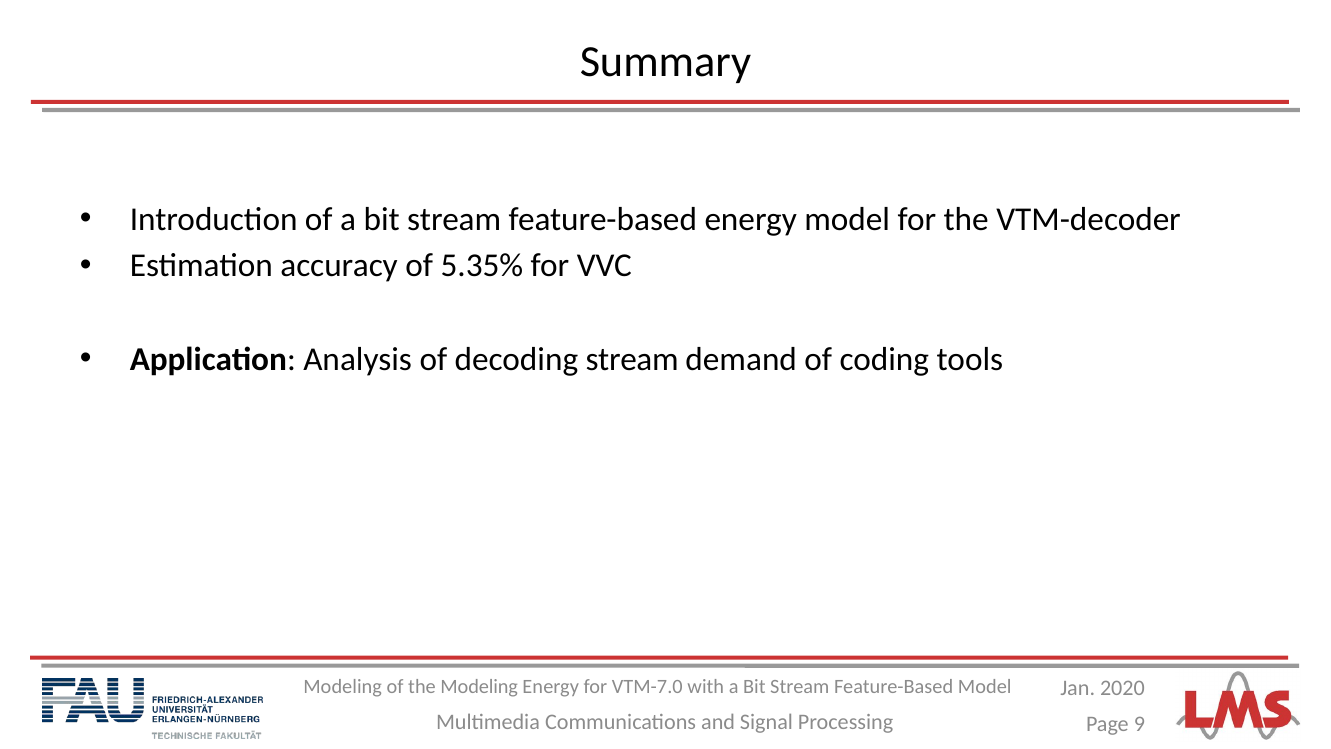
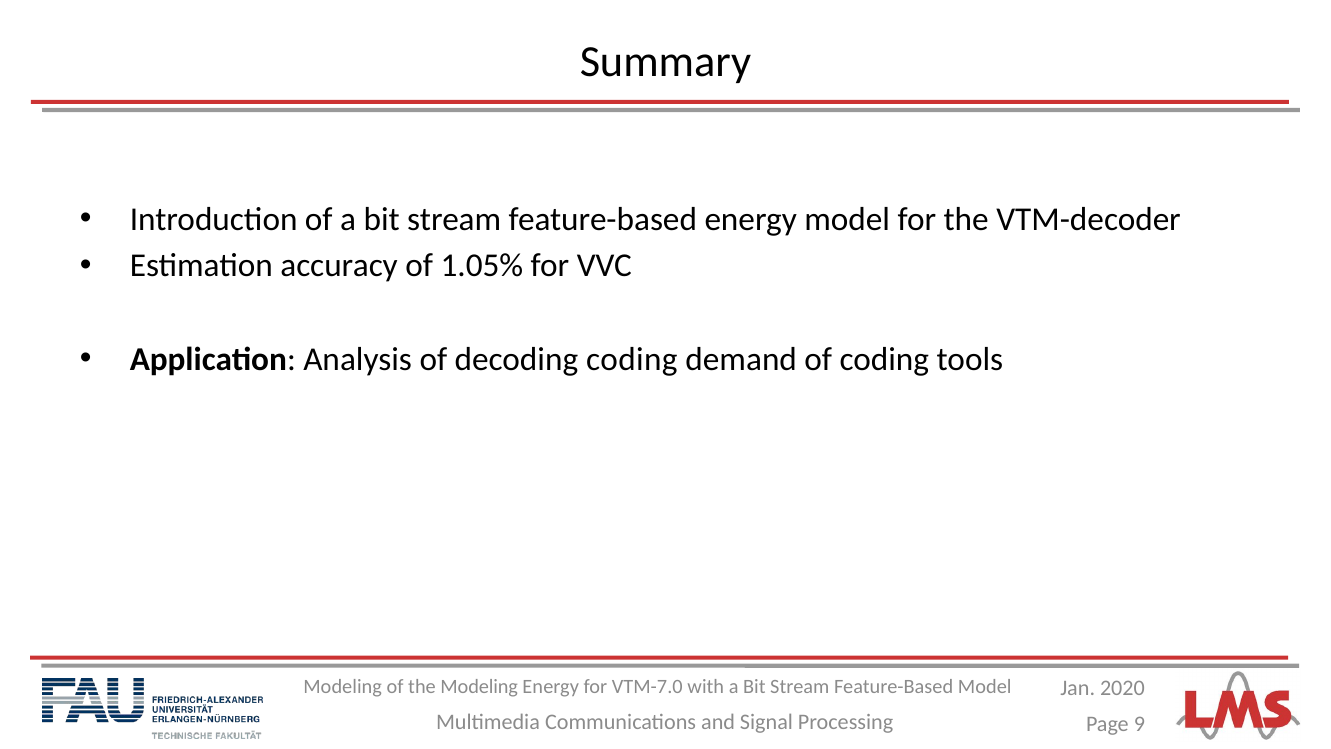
5.35%: 5.35% -> 1.05%
decoding stream: stream -> coding
